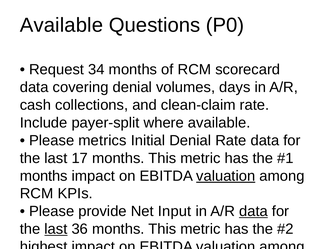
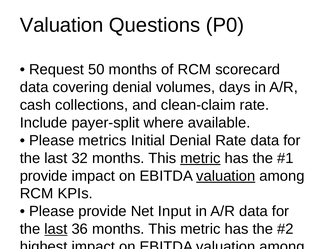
Available at (62, 25): Available -> Valuation
34: 34 -> 50
17: 17 -> 32
metric at (200, 158) underline: none -> present
months at (44, 176): months -> provide
data at (253, 211) underline: present -> none
